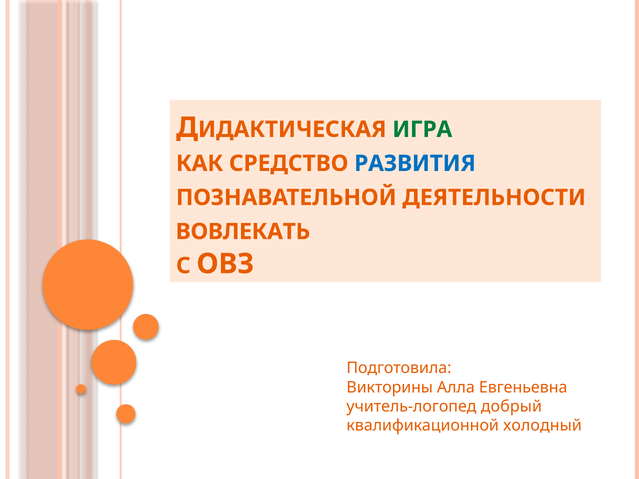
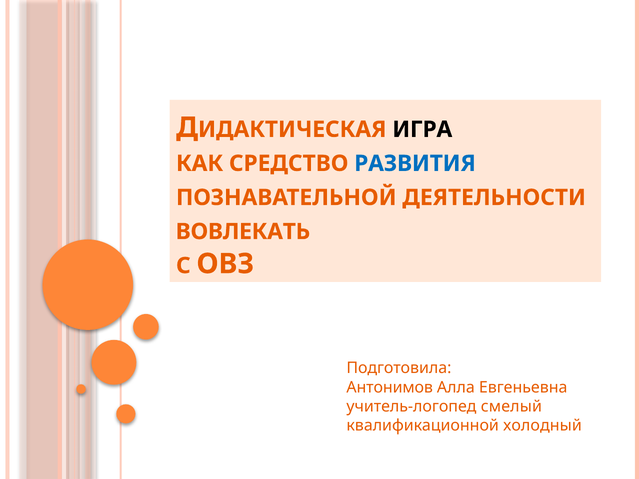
ИГРА colour: green -> black
Викторины: Викторины -> Антонимов
добрый: добрый -> смелый
